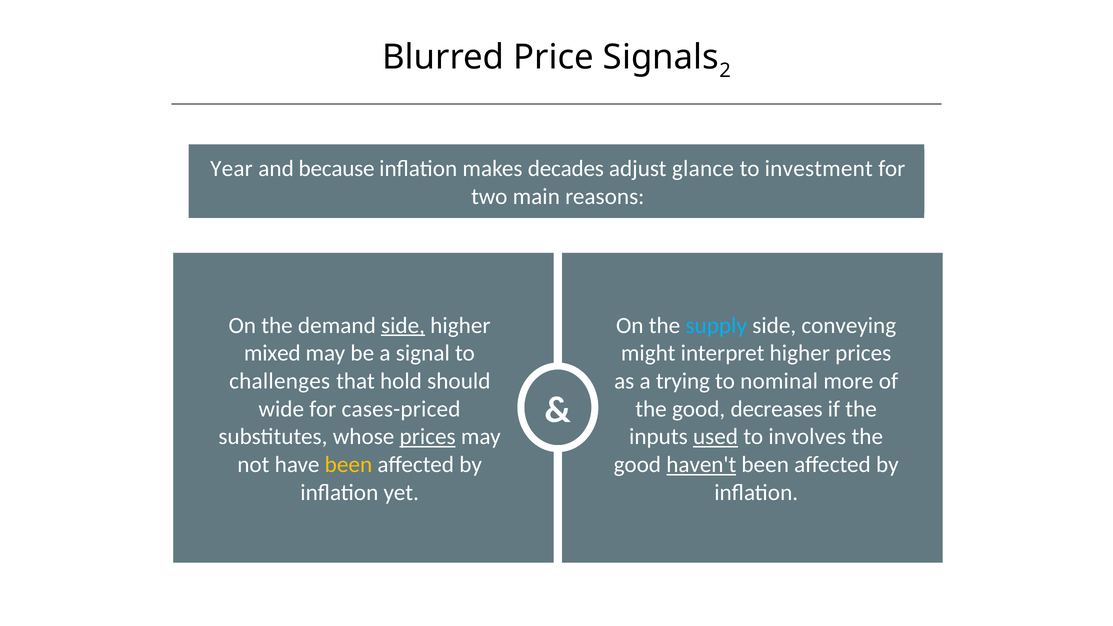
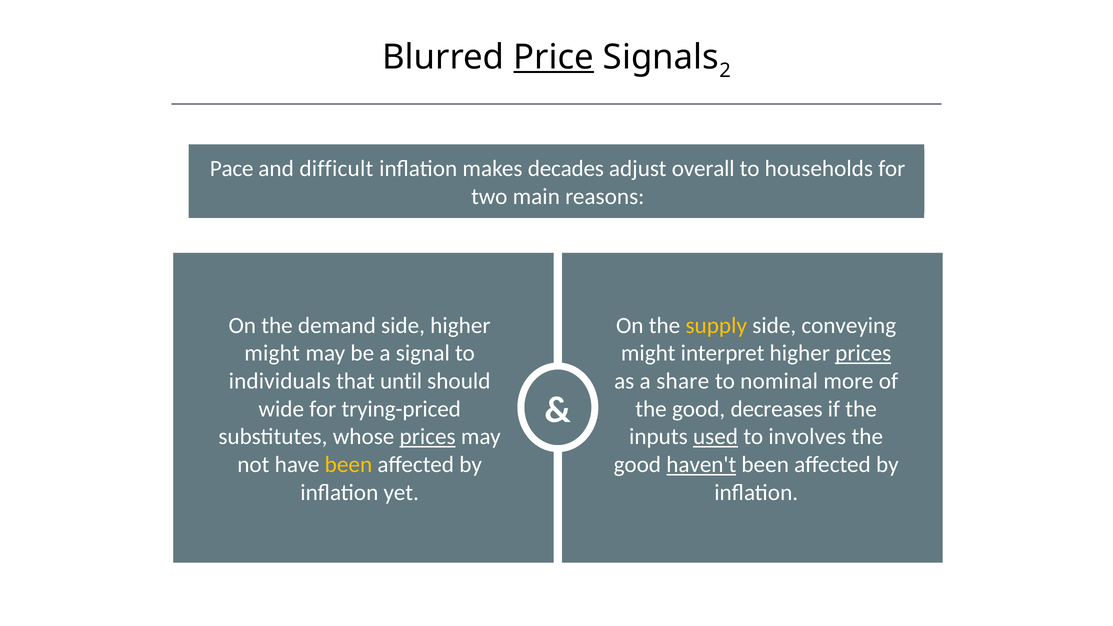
Price underline: none -> present
Year: Year -> Pace
because: because -> difficult
glance: glance -> overall
investment: investment -> households
side at (403, 325) underline: present -> none
supply colour: light blue -> yellow
mixed at (272, 353): mixed -> might
prices at (863, 353) underline: none -> present
challenges: challenges -> individuals
hold: hold -> until
trying: trying -> share
cases-priced: cases-priced -> trying-priced
